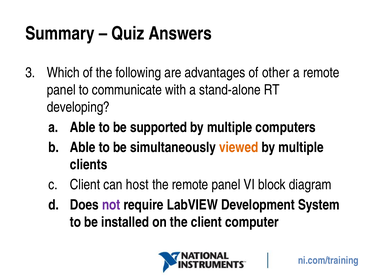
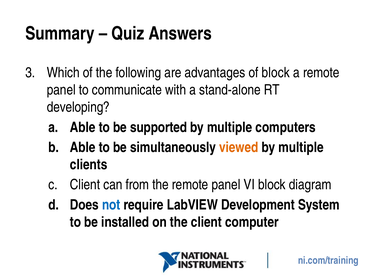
of other: other -> block
host: host -> from
not colour: purple -> blue
